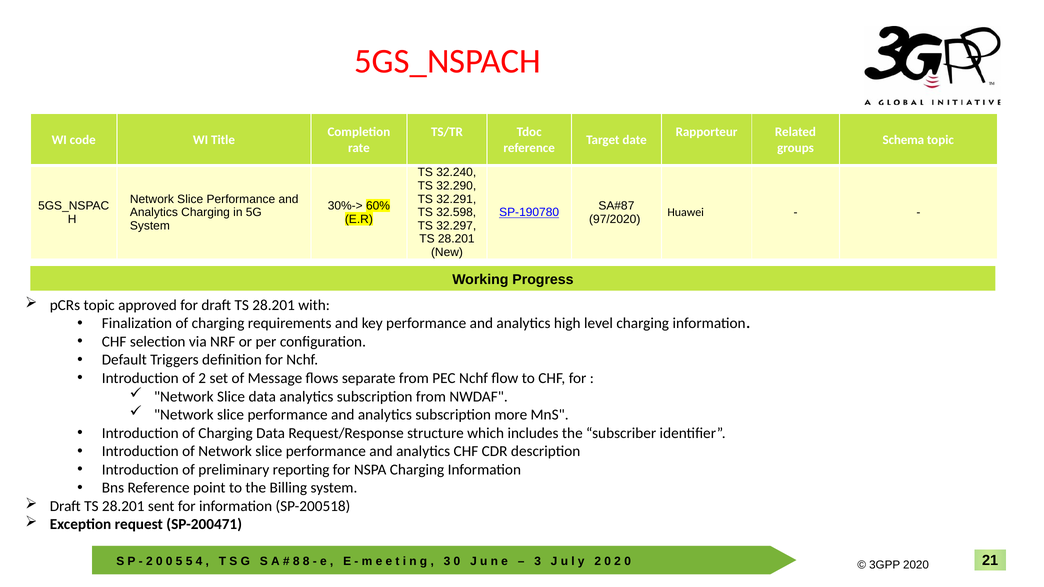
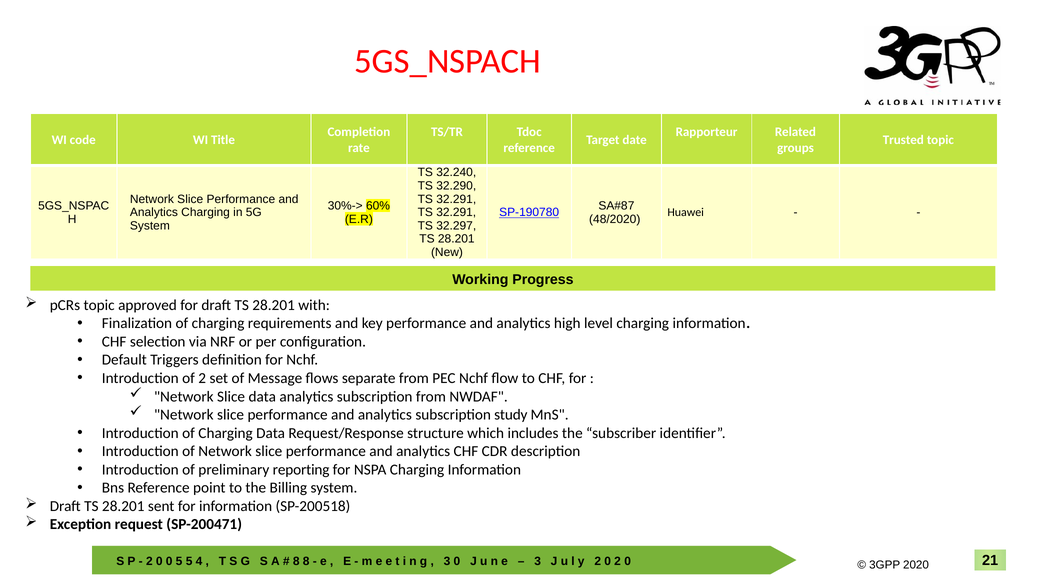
Schema: Schema -> Trusted
32.598 at (456, 213): 32.598 -> 32.291
97/2020: 97/2020 -> 48/2020
more: more -> study
